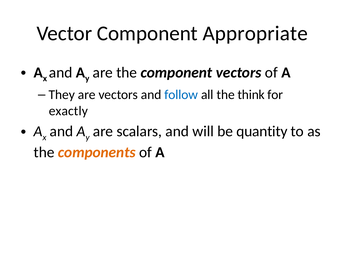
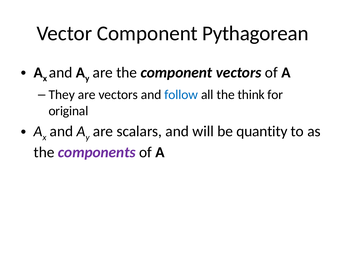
Appropriate: Appropriate -> Pythagorean
exactly: exactly -> original
components colour: orange -> purple
